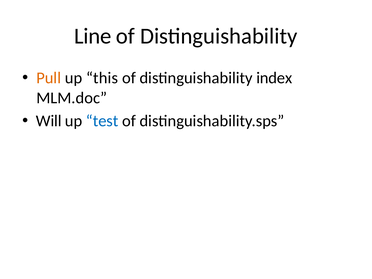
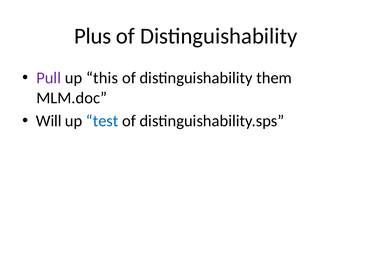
Line: Line -> Plus
Pull colour: orange -> purple
index: index -> them
